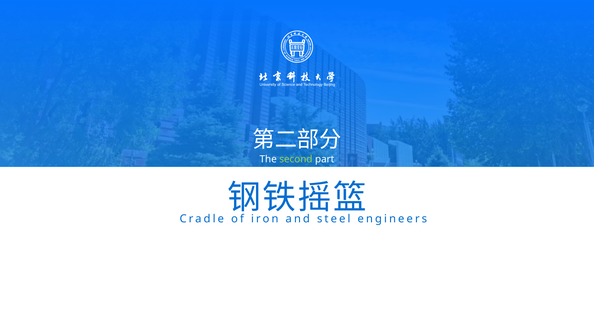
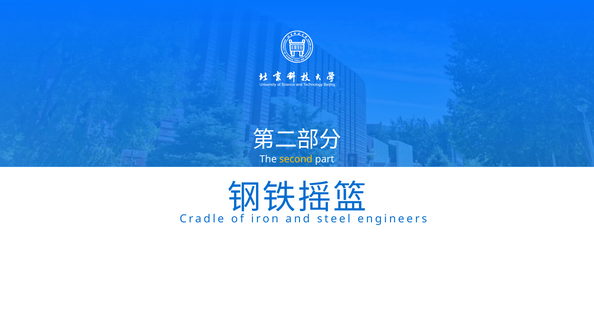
second colour: light green -> yellow
